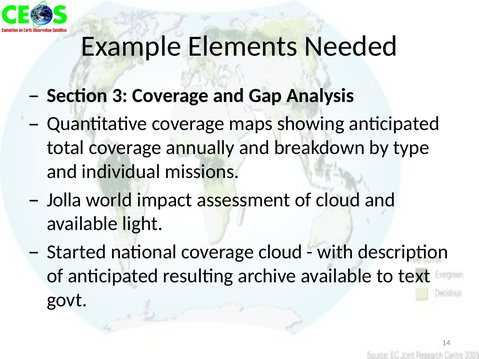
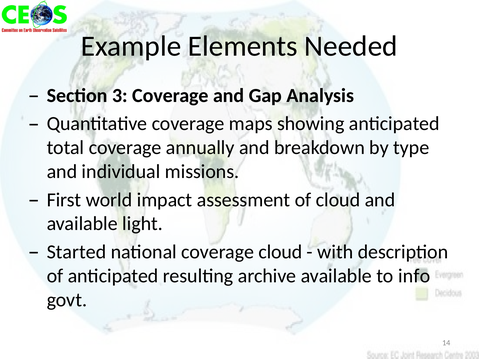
Jolla: Jolla -> First
text: text -> info
